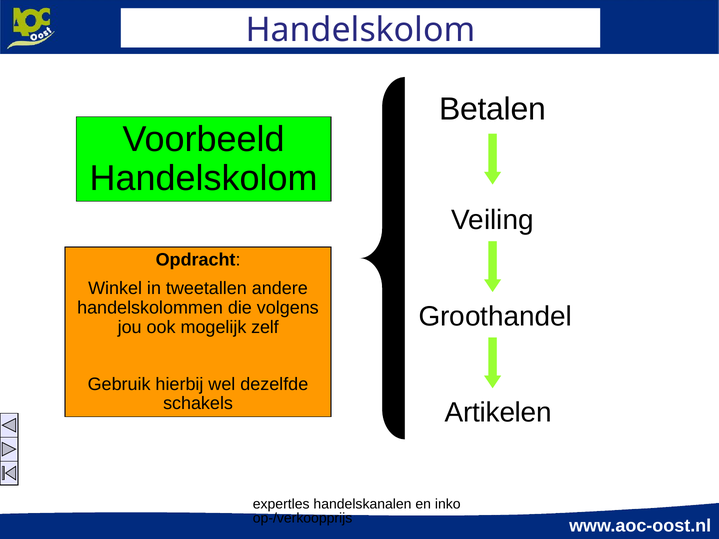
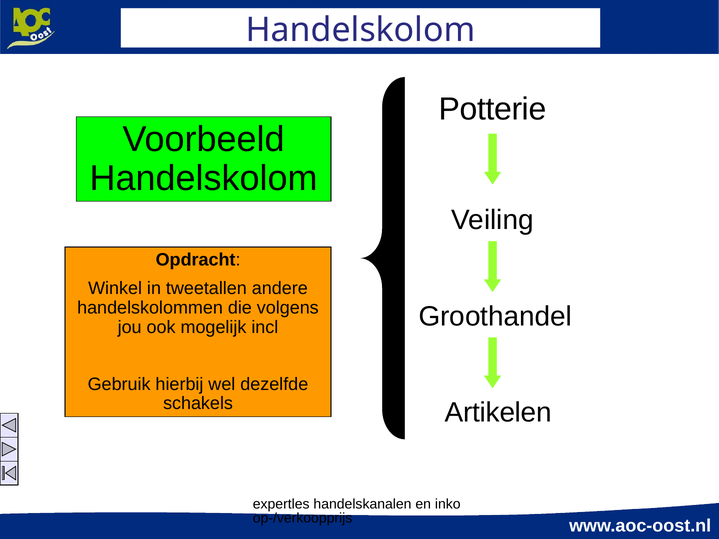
Betalen: Betalen -> Potterie
zelf: zelf -> incl
